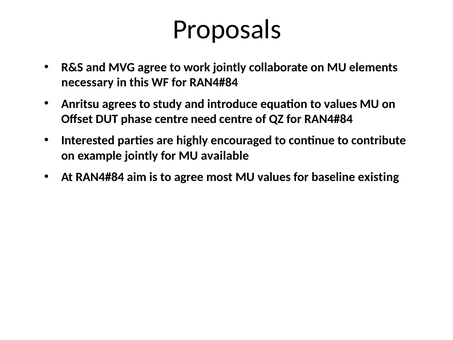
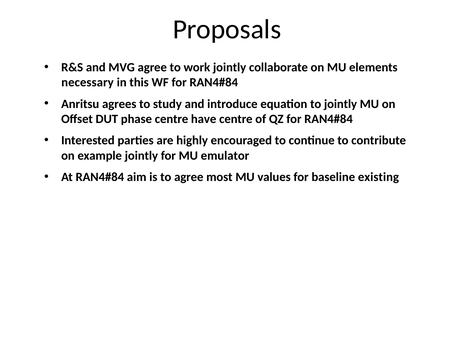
to values: values -> jointly
need: need -> have
available: available -> emulator
